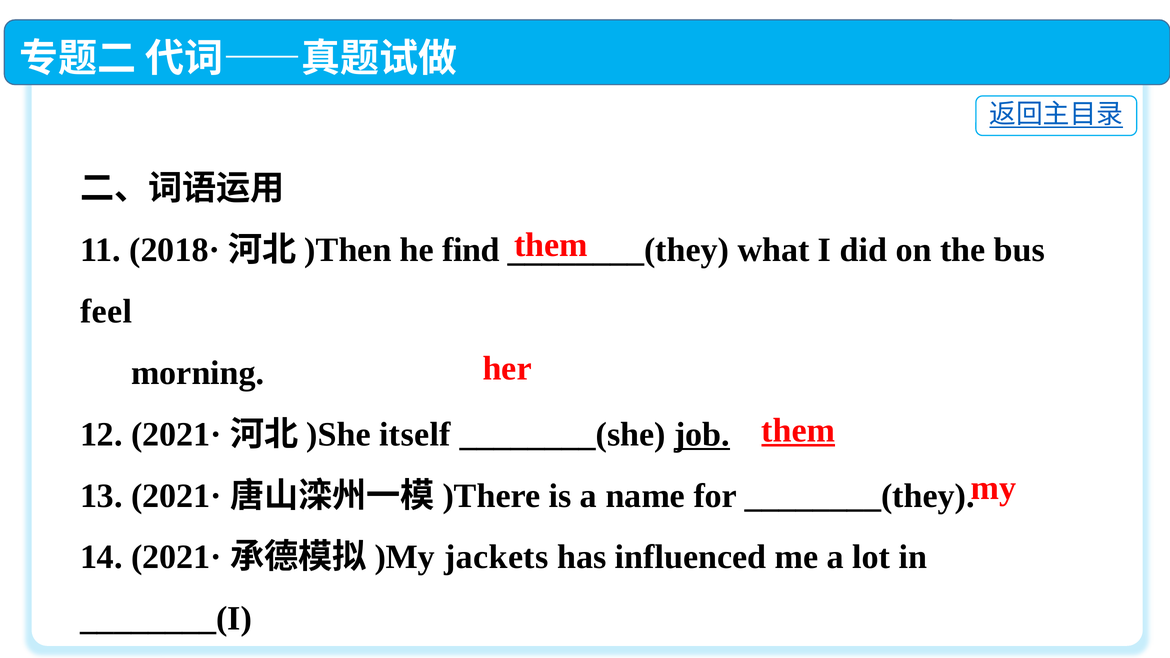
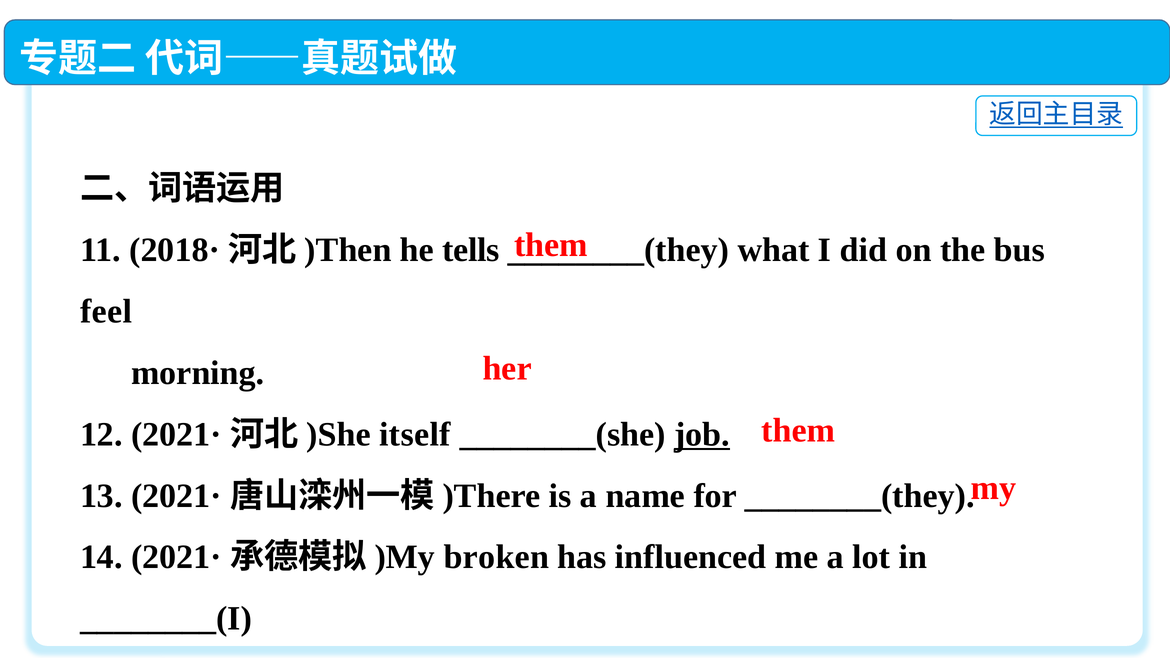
find: find -> tells
them at (798, 431) underline: present -> none
jackets: jackets -> broken
